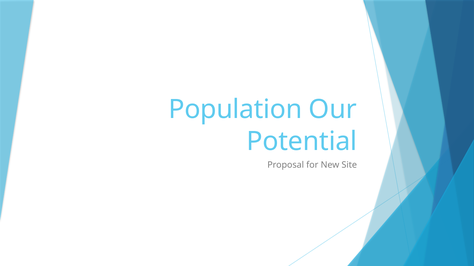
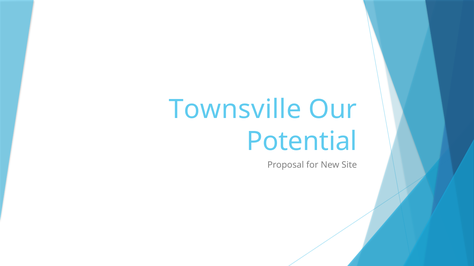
Population: Population -> Townsville
